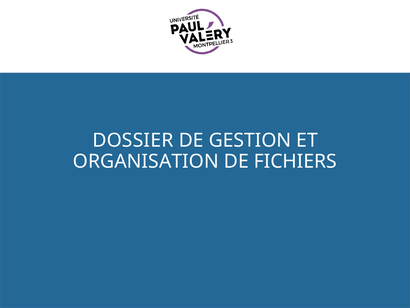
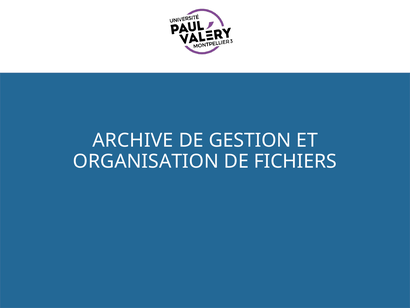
DOSSIER: DOSSIER -> ARCHIVE
